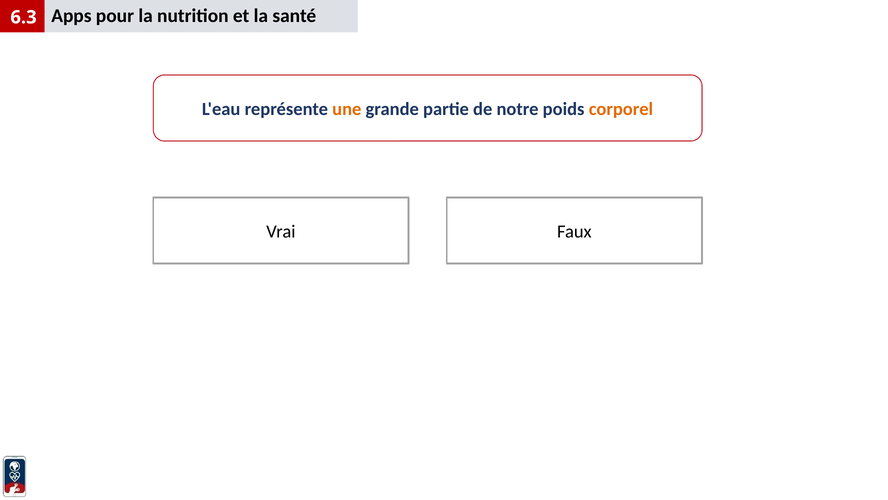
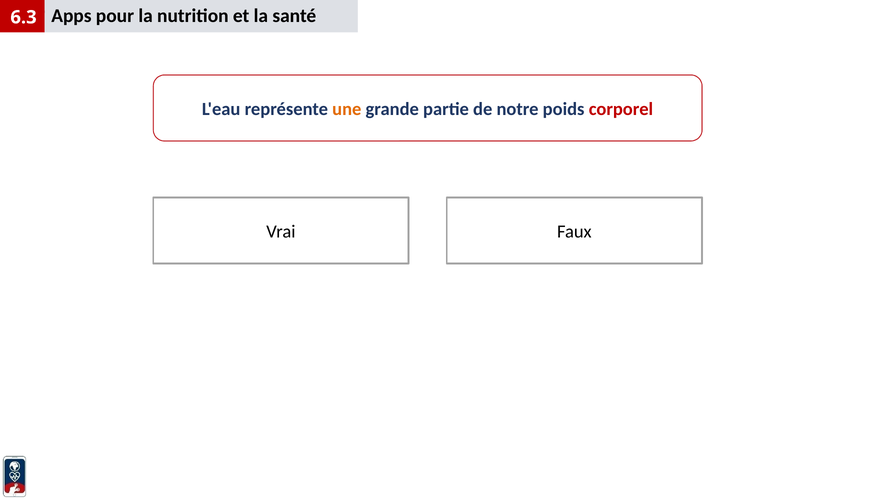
corporel colour: orange -> red
